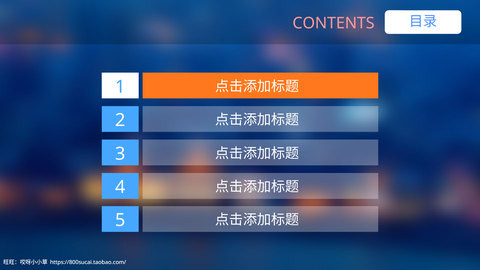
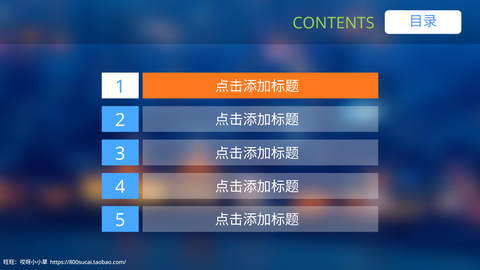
CONTENTS colour: pink -> light green
